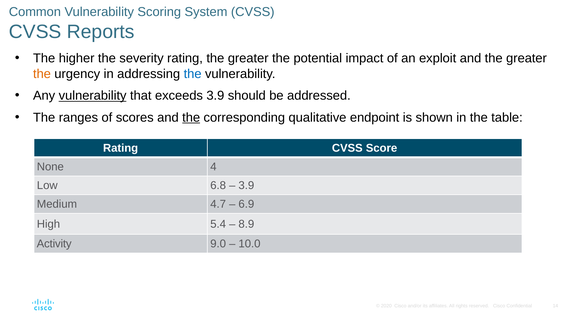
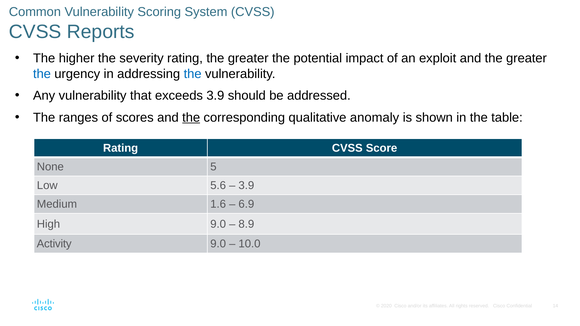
the at (42, 74) colour: orange -> blue
vulnerability at (93, 96) underline: present -> none
endpoint: endpoint -> anomaly
4: 4 -> 5
6.8: 6.8 -> 5.6
4.7: 4.7 -> 1.6
High 5.4: 5.4 -> 9.0
